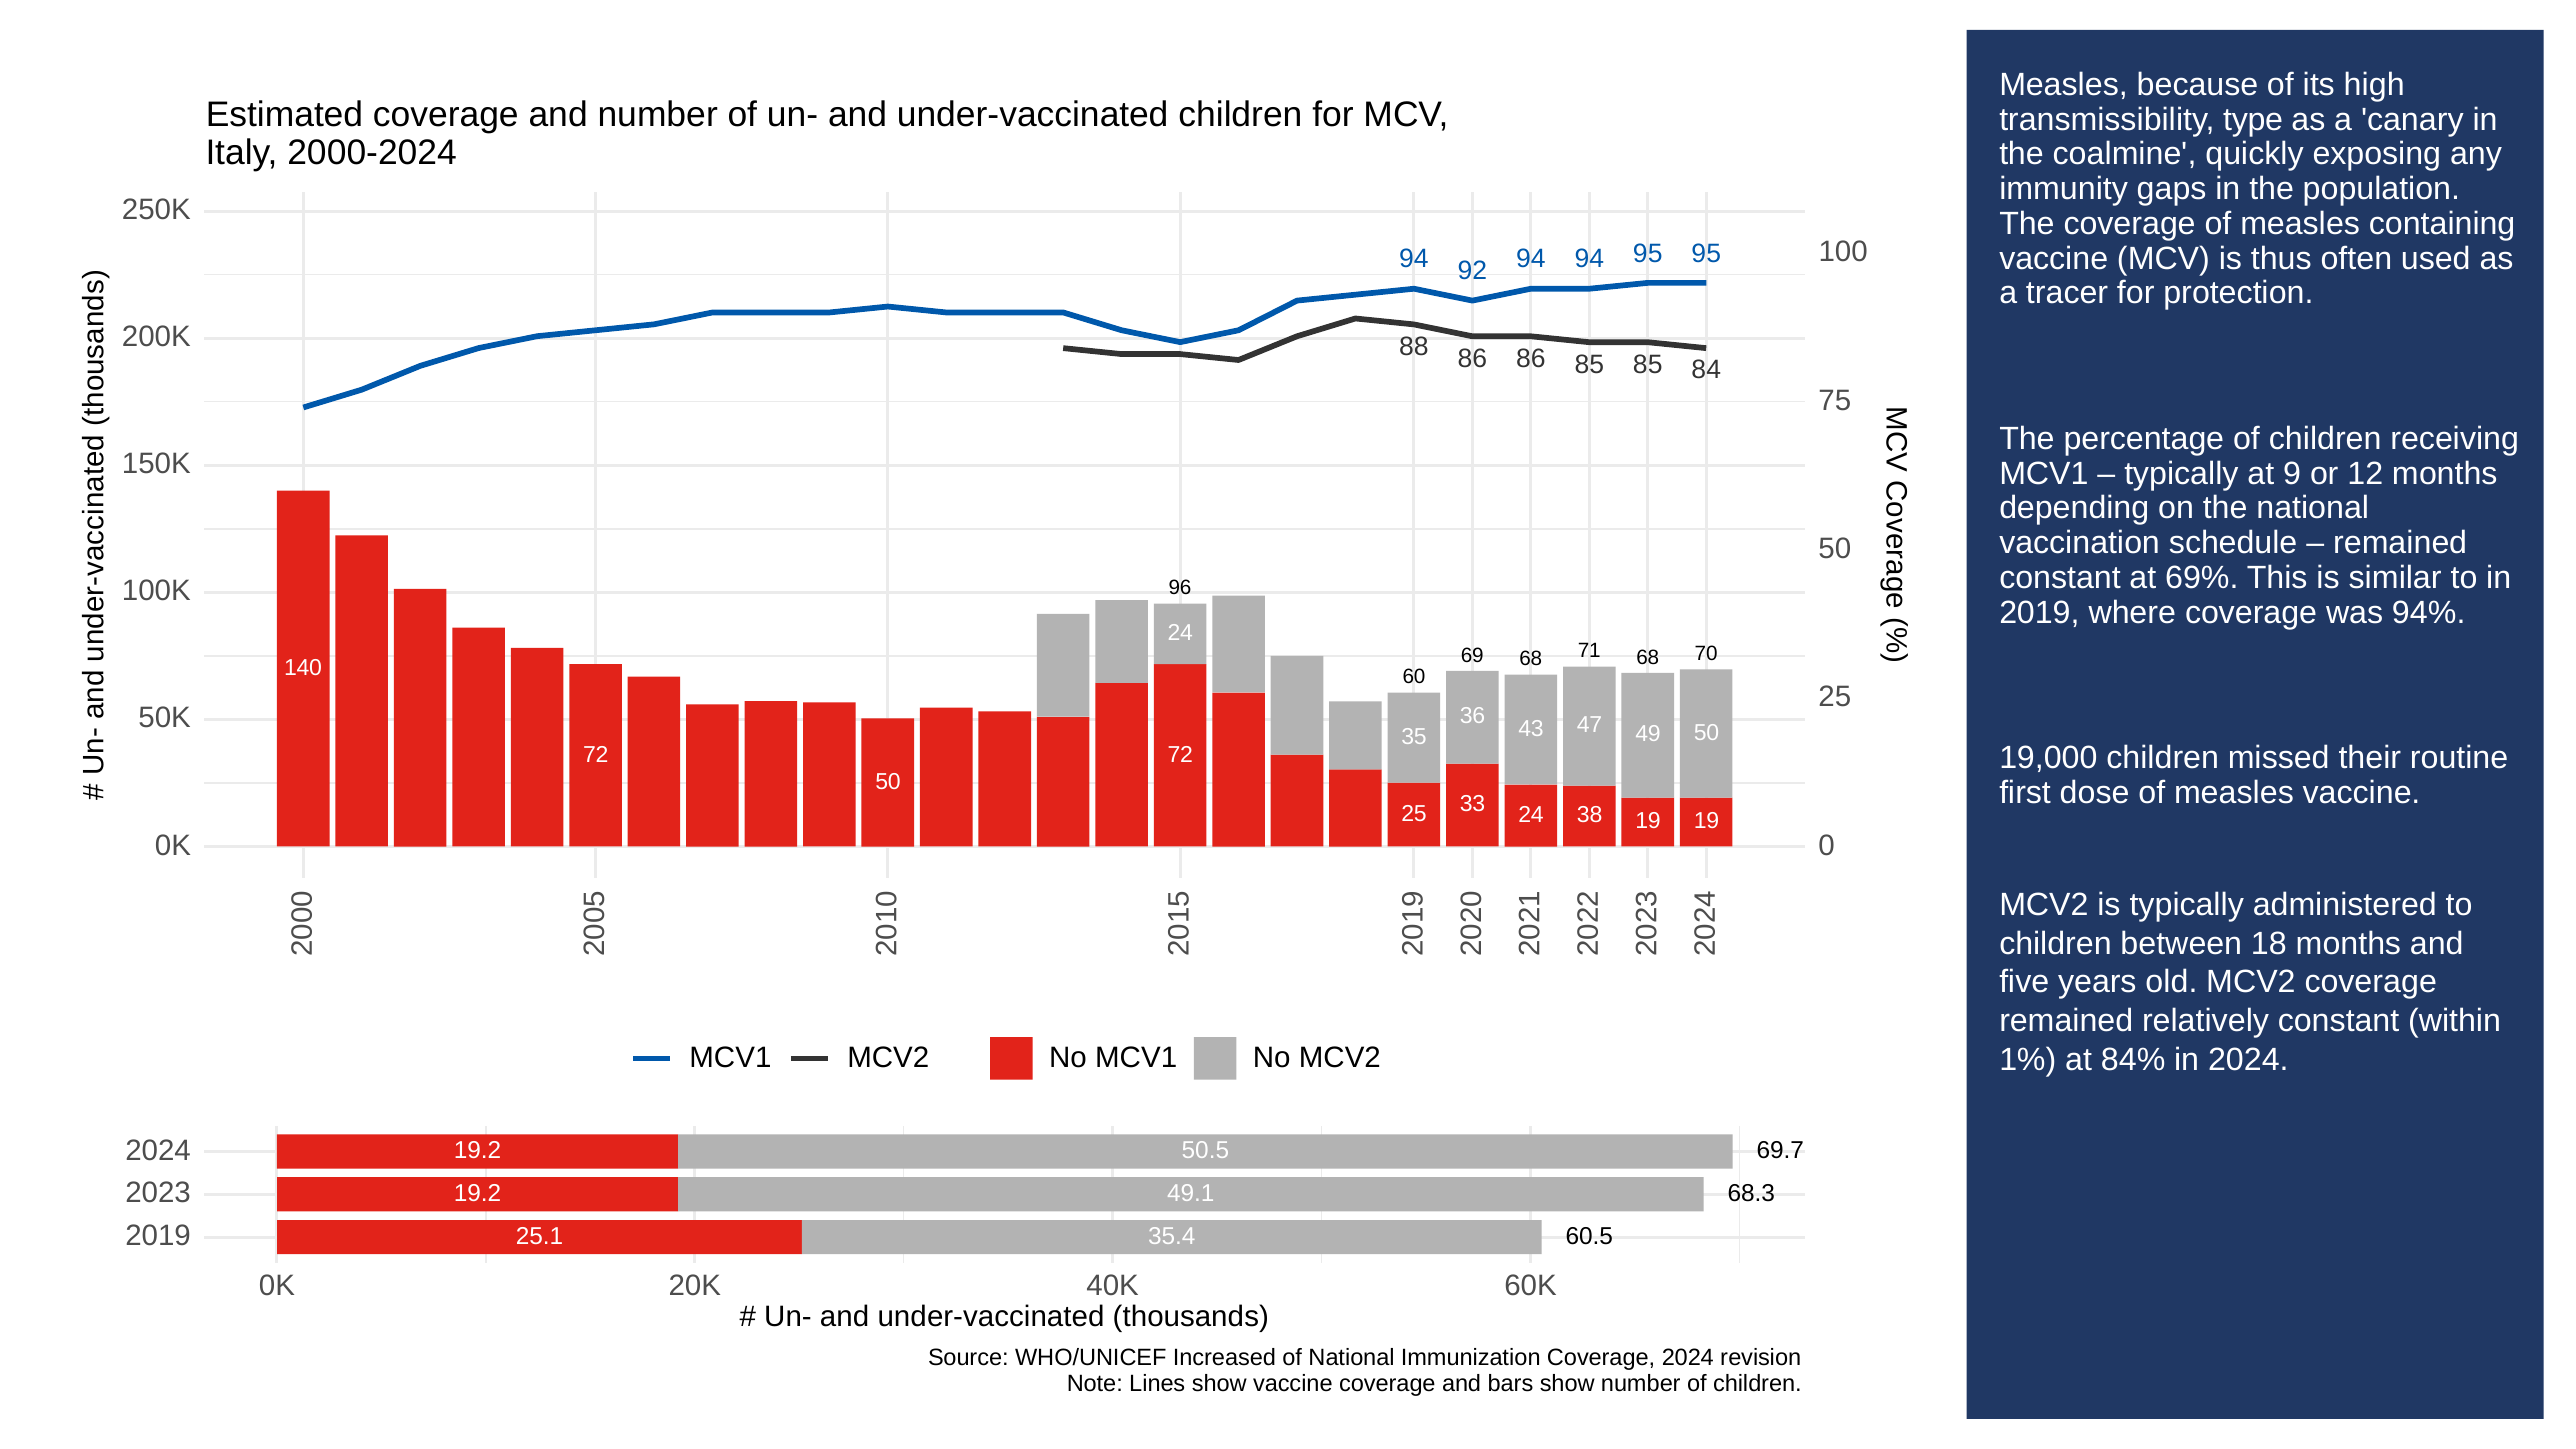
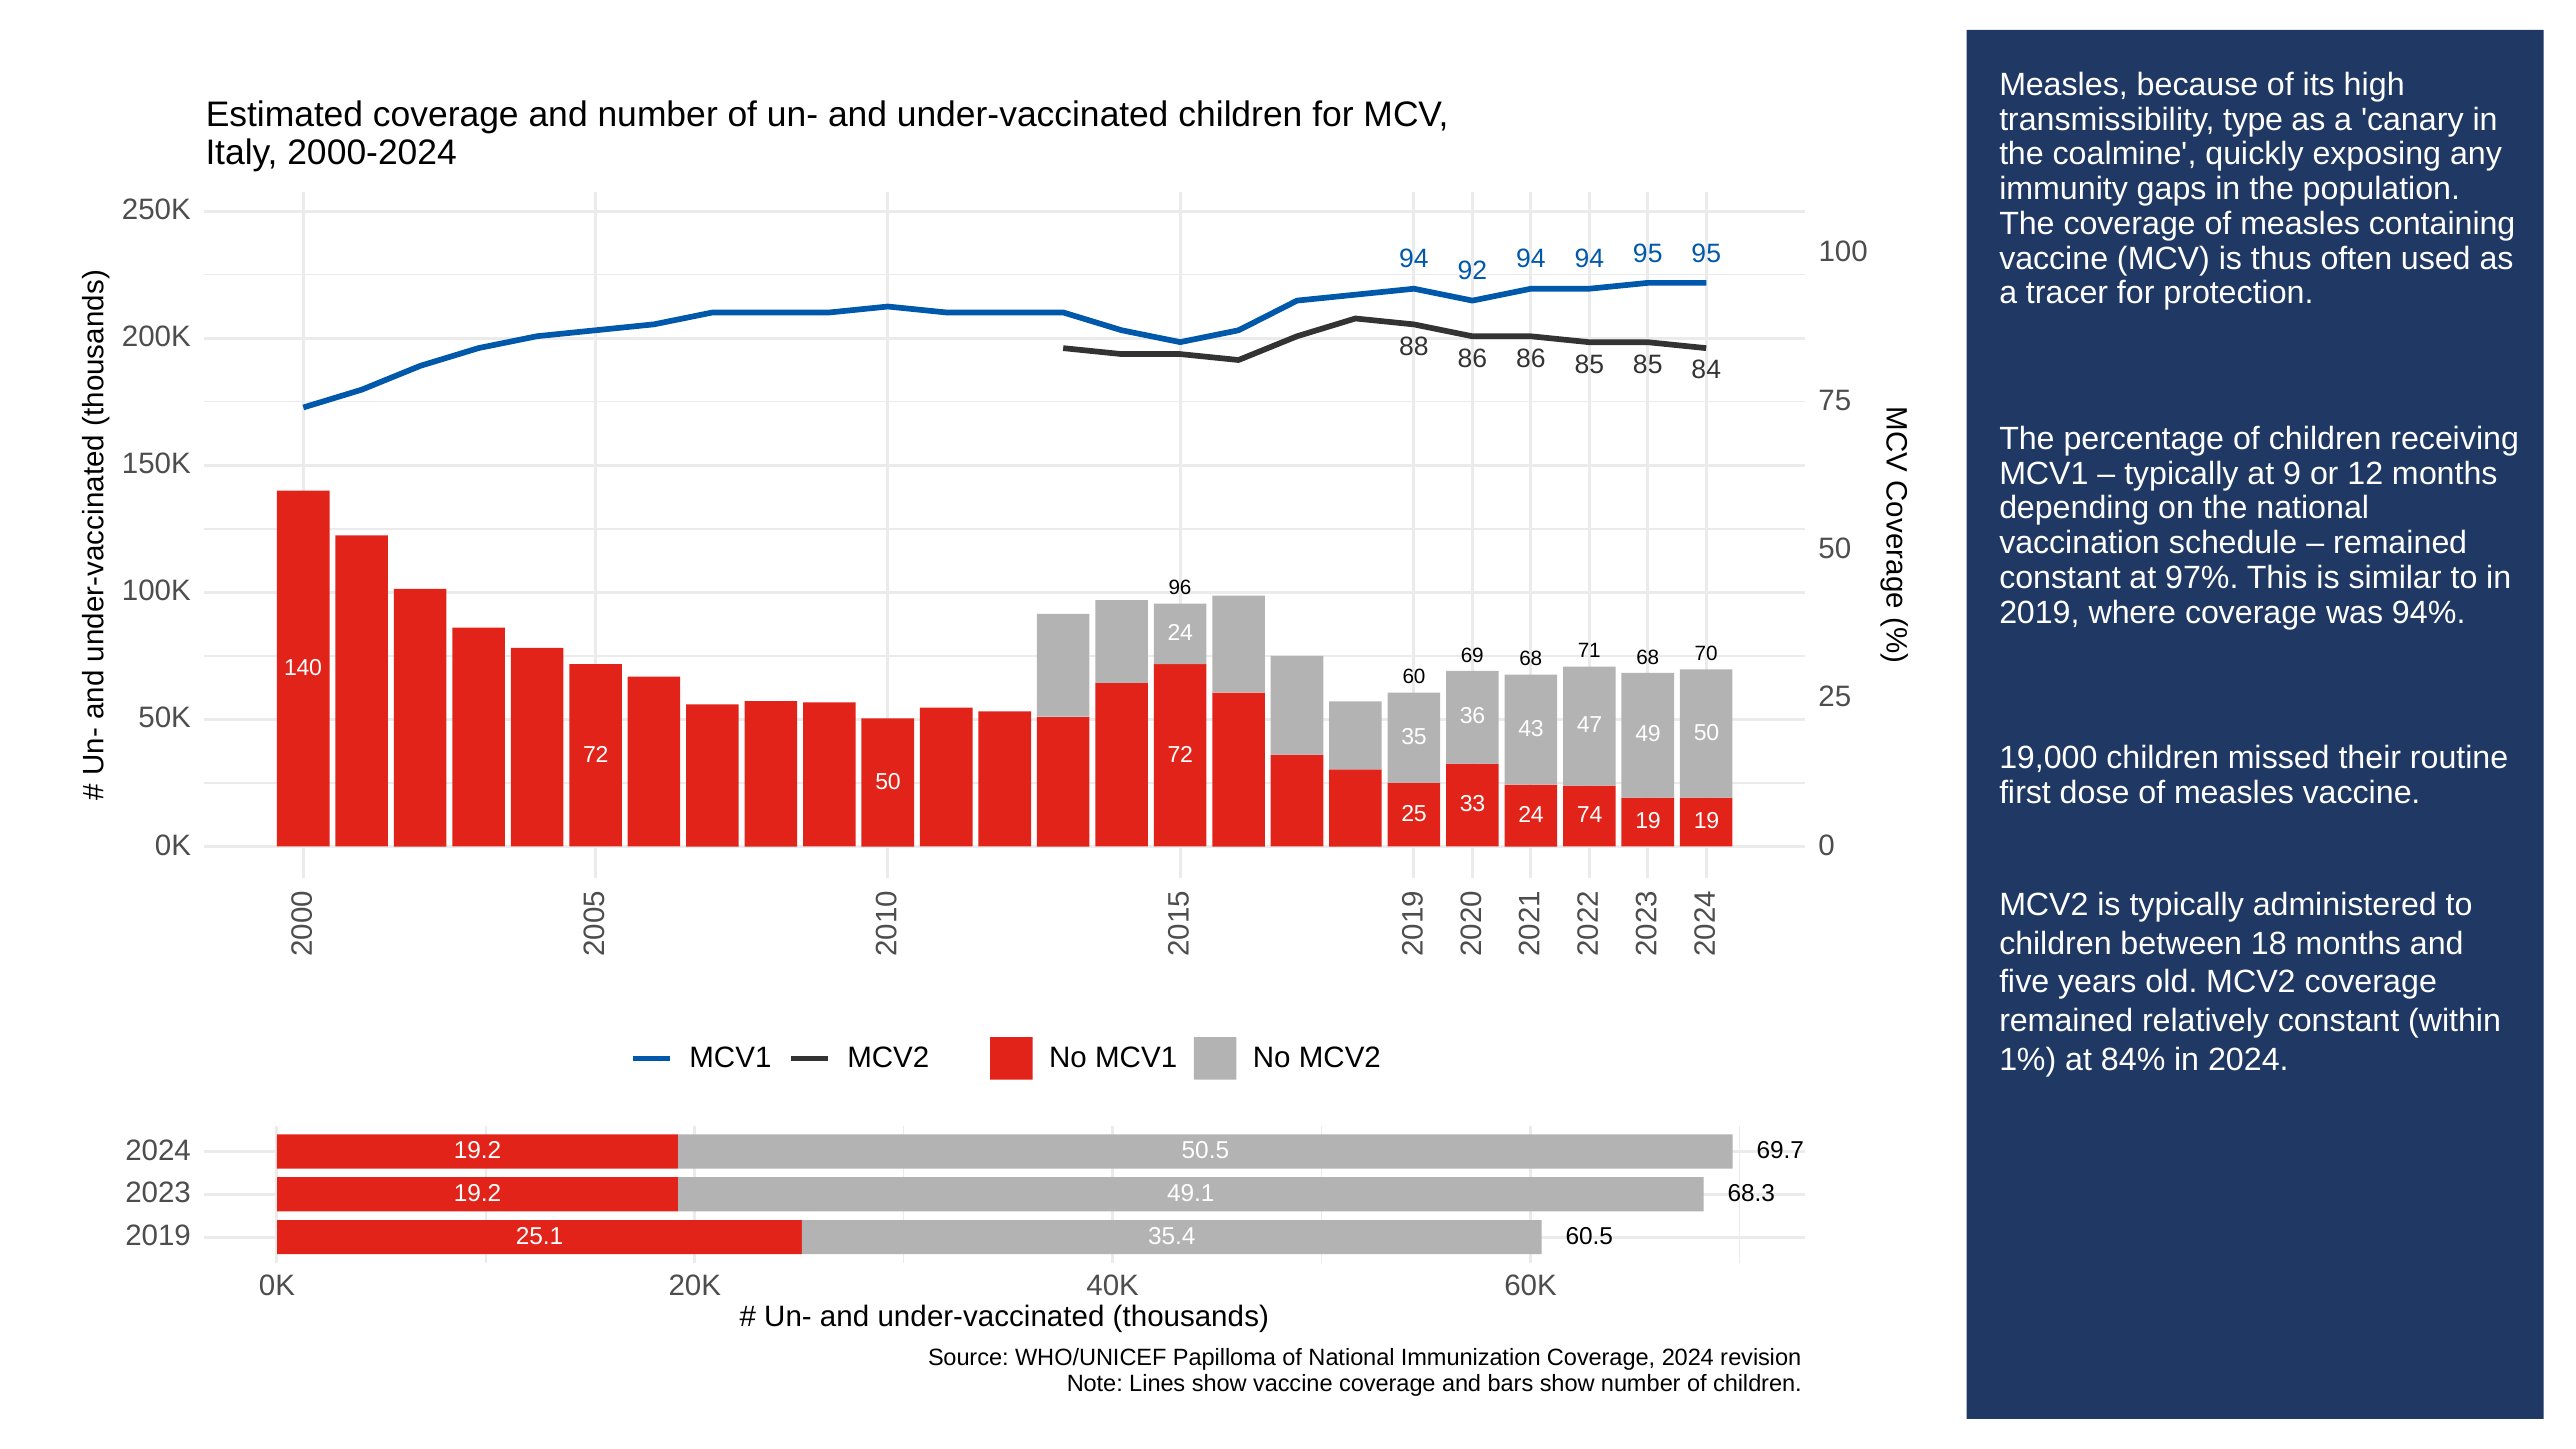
69%: 69% -> 97%
38: 38 -> 74
Increased: Increased -> Papilloma
